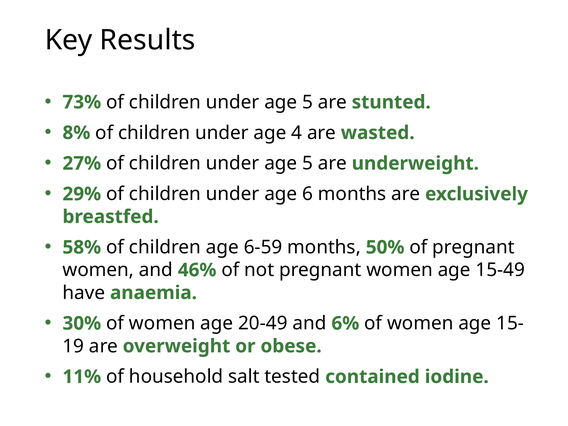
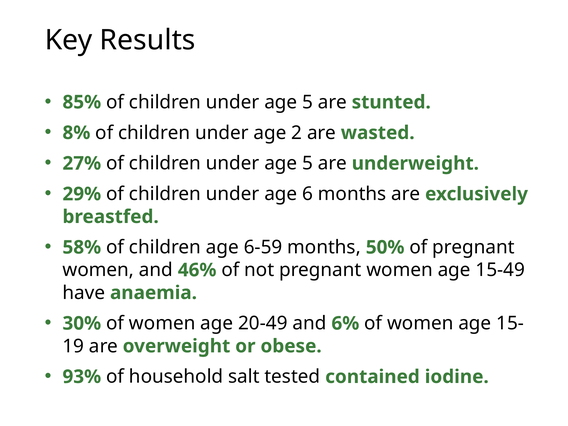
73%: 73% -> 85%
4: 4 -> 2
11%: 11% -> 93%
